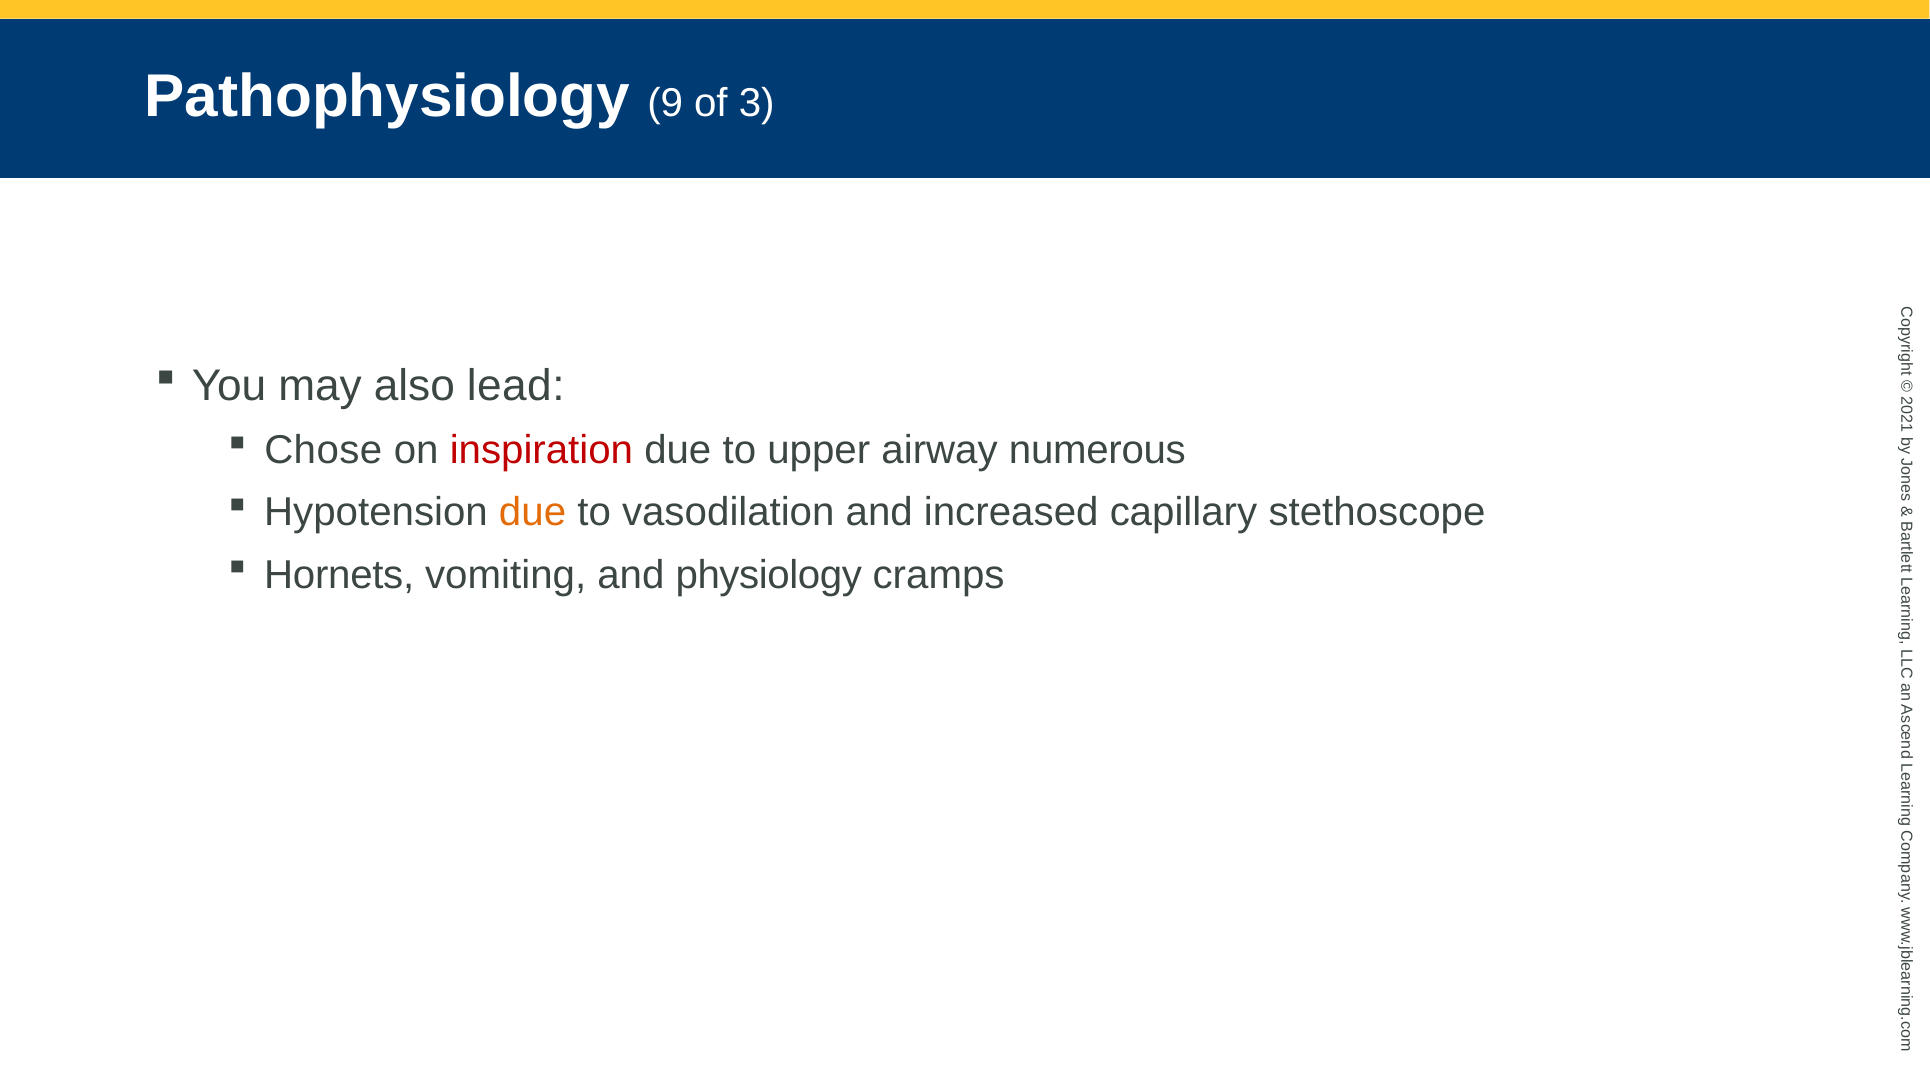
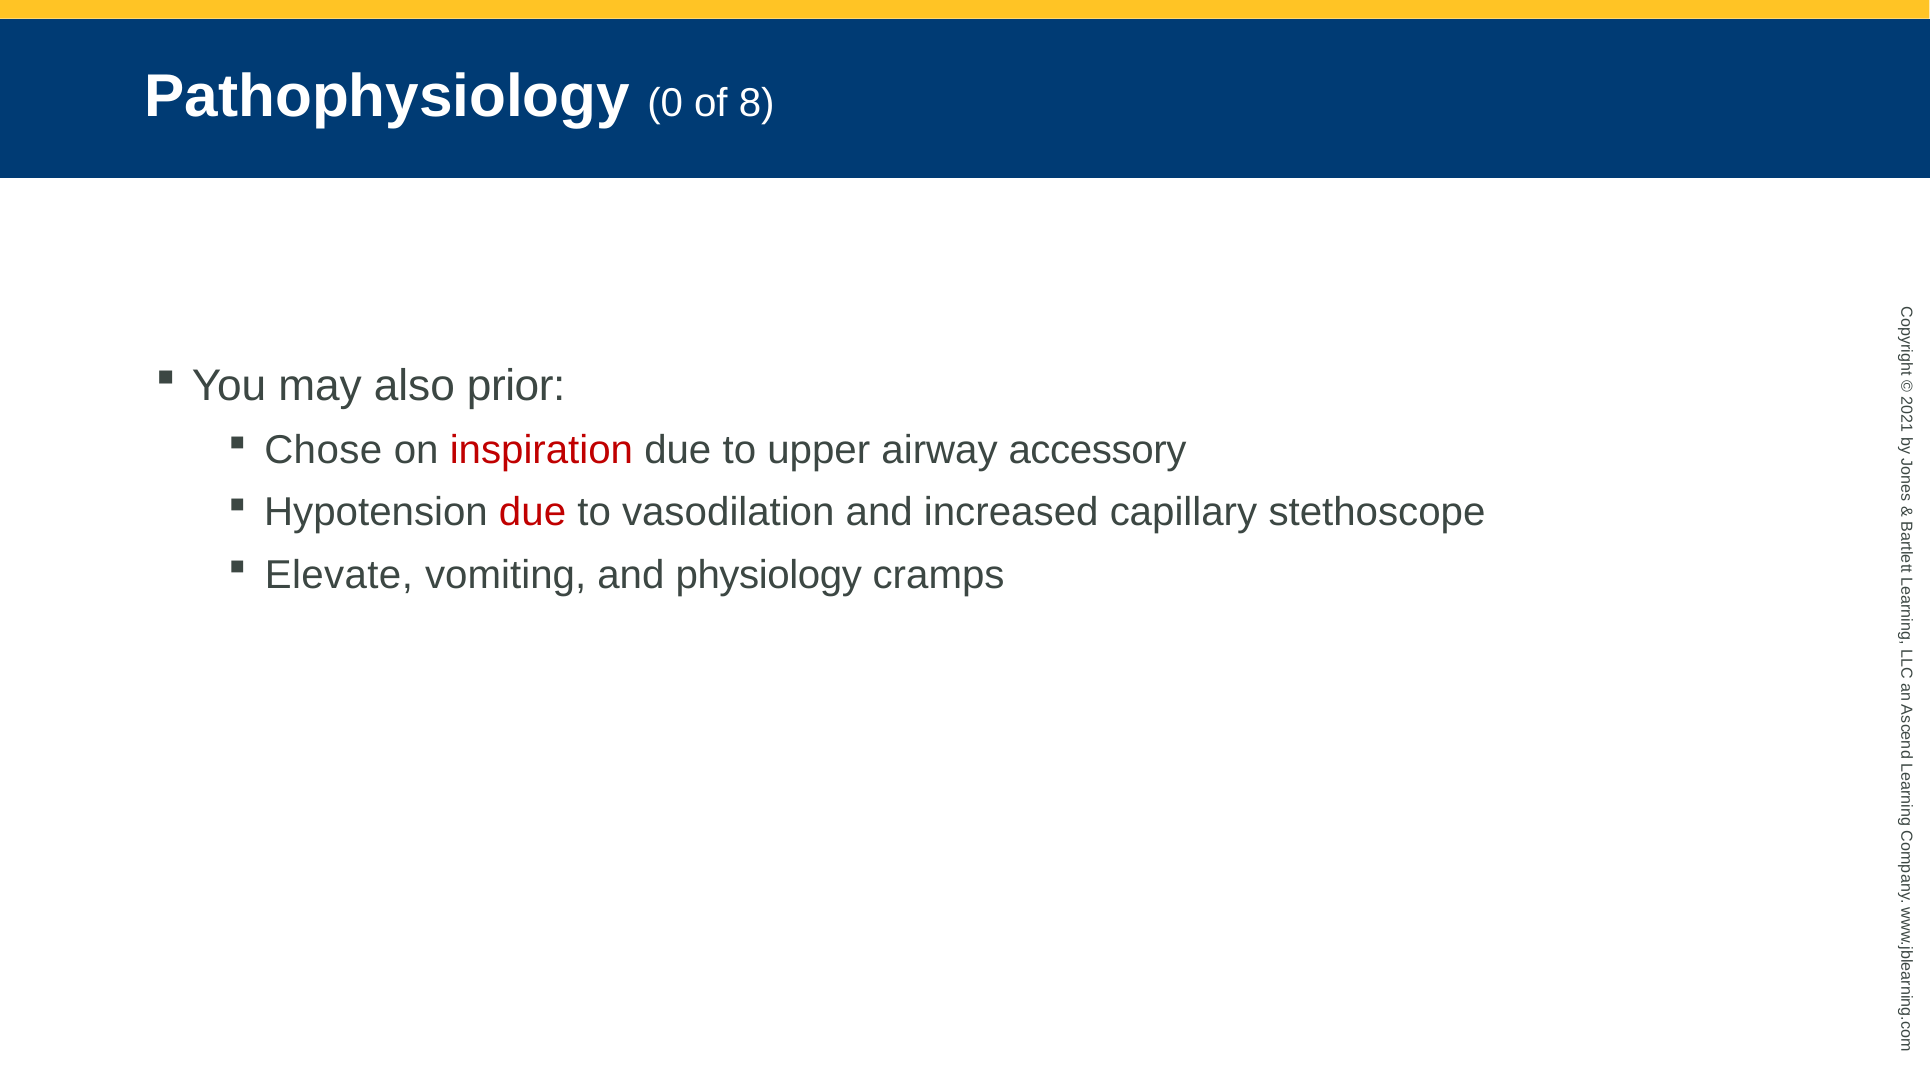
Pathophysiology 9: 9 -> 0
3: 3 -> 8
lead: lead -> prior
numerous: numerous -> accessory
due at (533, 512) colour: orange -> red
Hornets: Hornets -> Elevate
